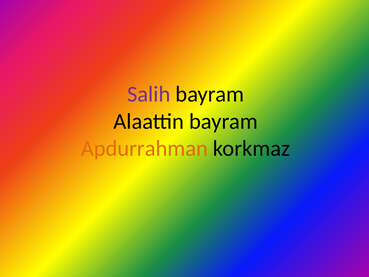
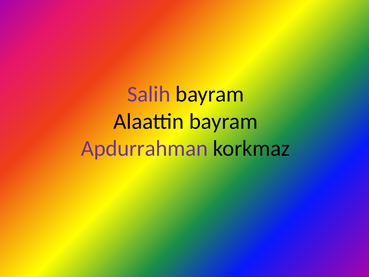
Apdurrahman colour: orange -> purple
